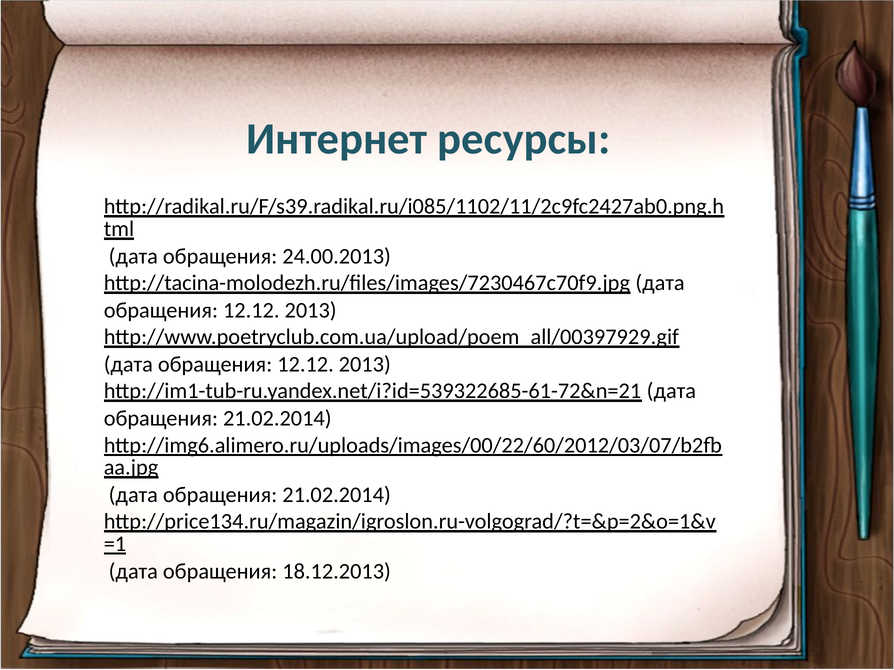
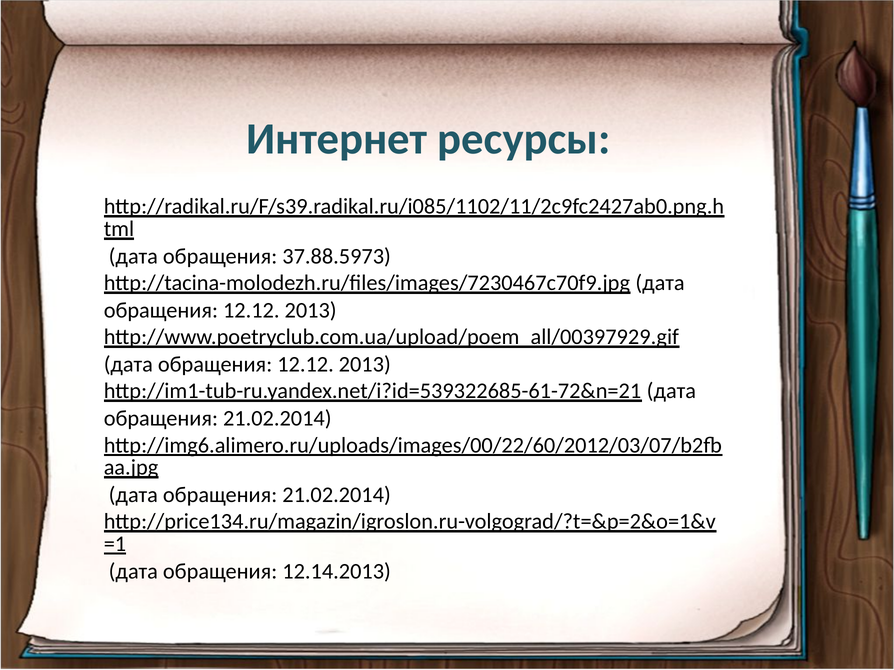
24.00.2013: 24.00.2013 -> 37.88.5973
18.12.2013: 18.12.2013 -> 12.14.2013
